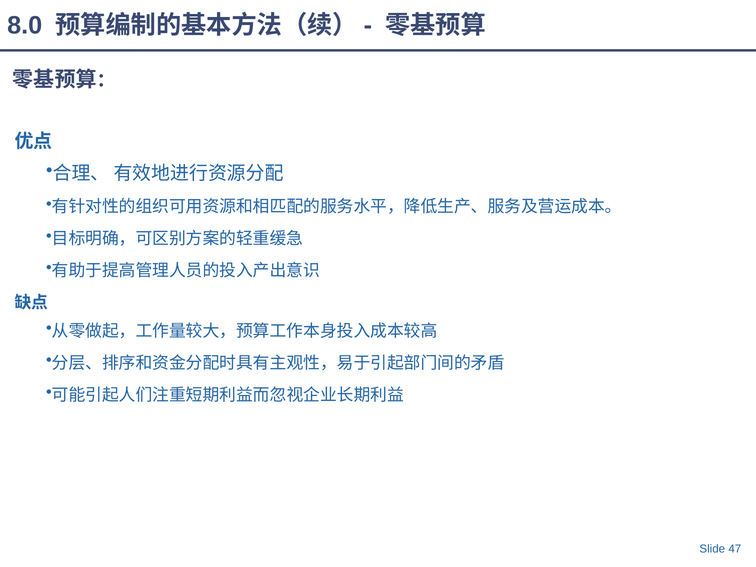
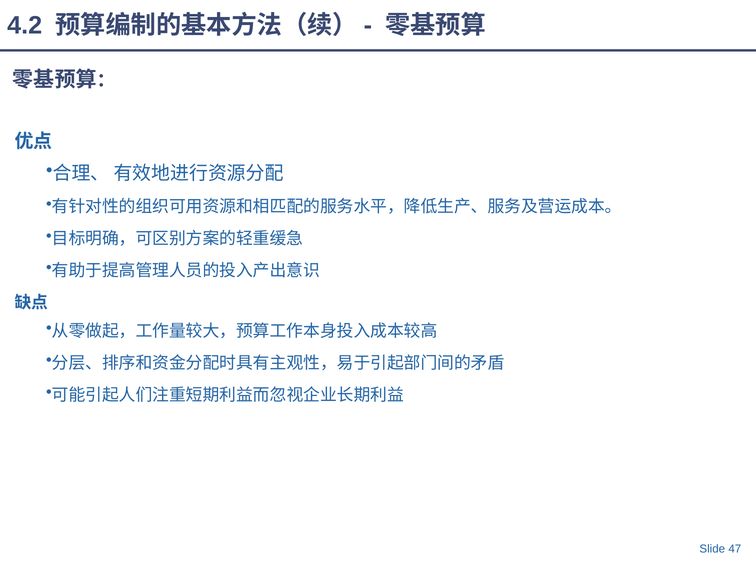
8.0: 8.0 -> 4.2
